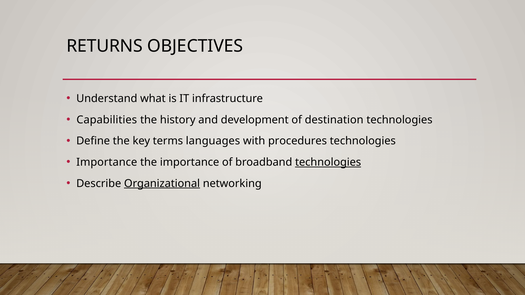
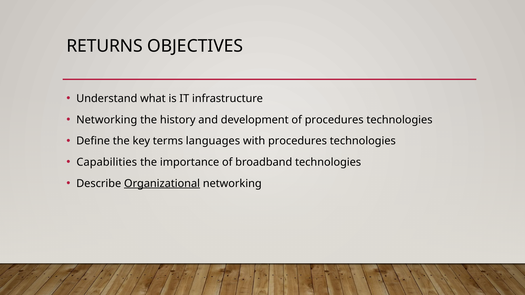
Capabilities at (107, 120): Capabilities -> Networking
of destination: destination -> procedures
Importance at (107, 162): Importance -> Capabilities
technologies at (328, 162) underline: present -> none
